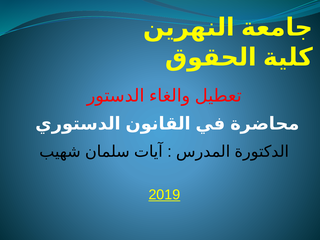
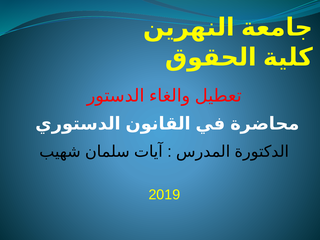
2019 underline: present -> none
